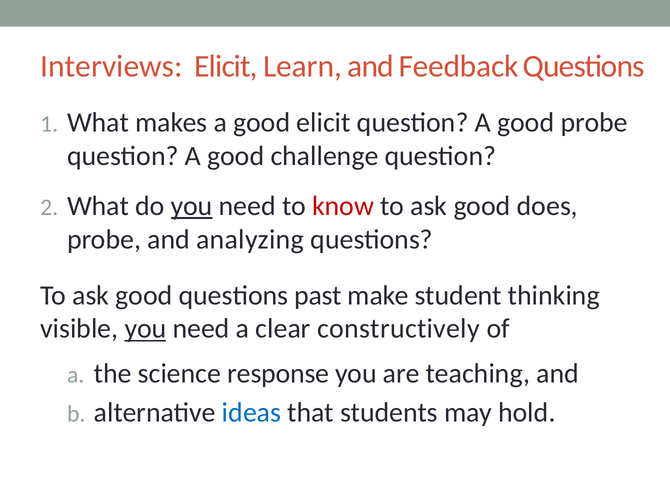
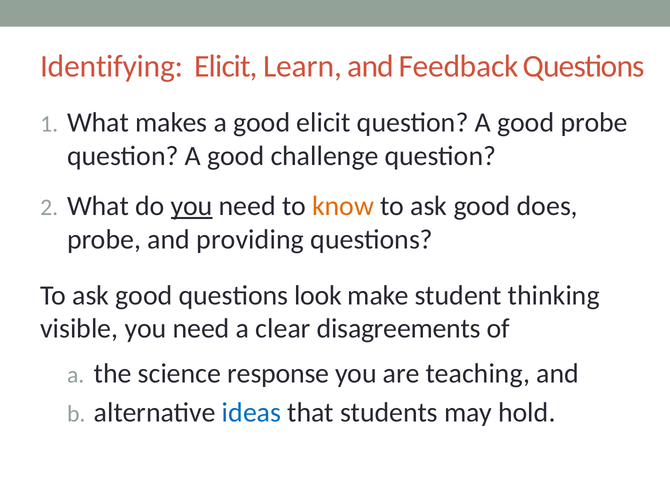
Interviews: Interviews -> Identifying
know colour: red -> orange
analyzing: analyzing -> providing
past: past -> look
you at (145, 329) underline: present -> none
constructively: constructively -> disagreements
